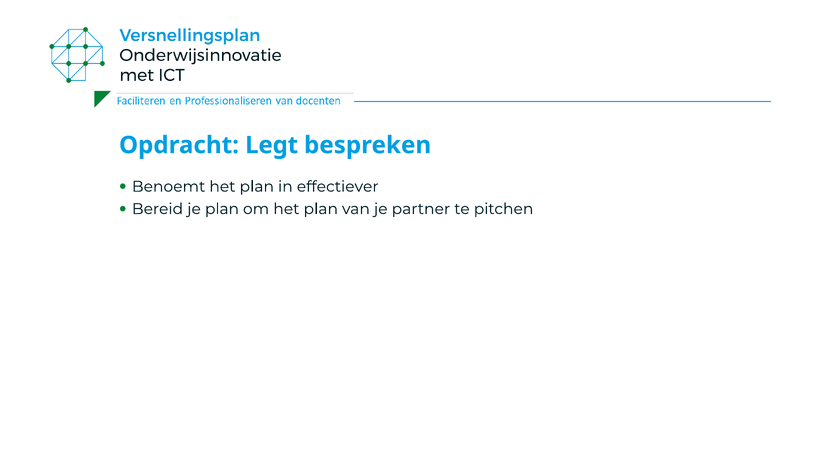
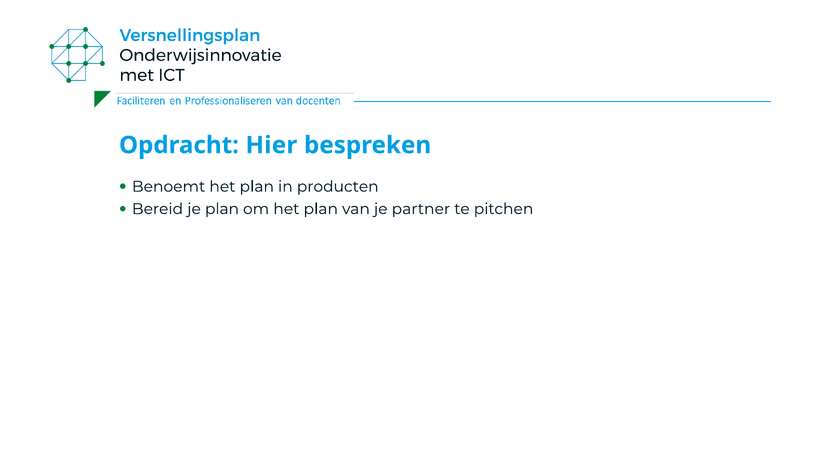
Legt: Legt -> Hier
effectiever: effectiever -> producten
